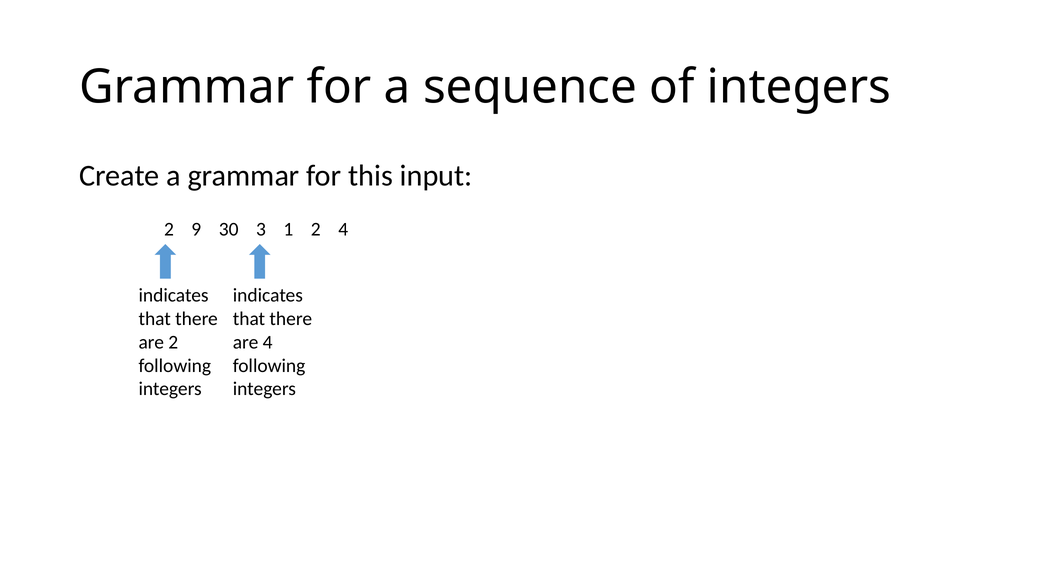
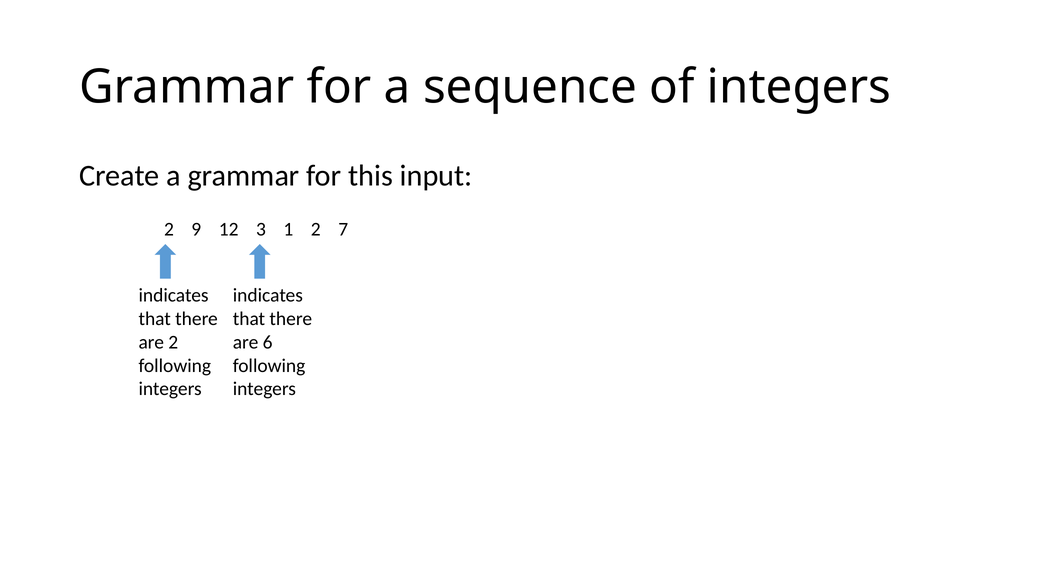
30: 30 -> 12
2 4: 4 -> 7
are 4: 4 -> 6
